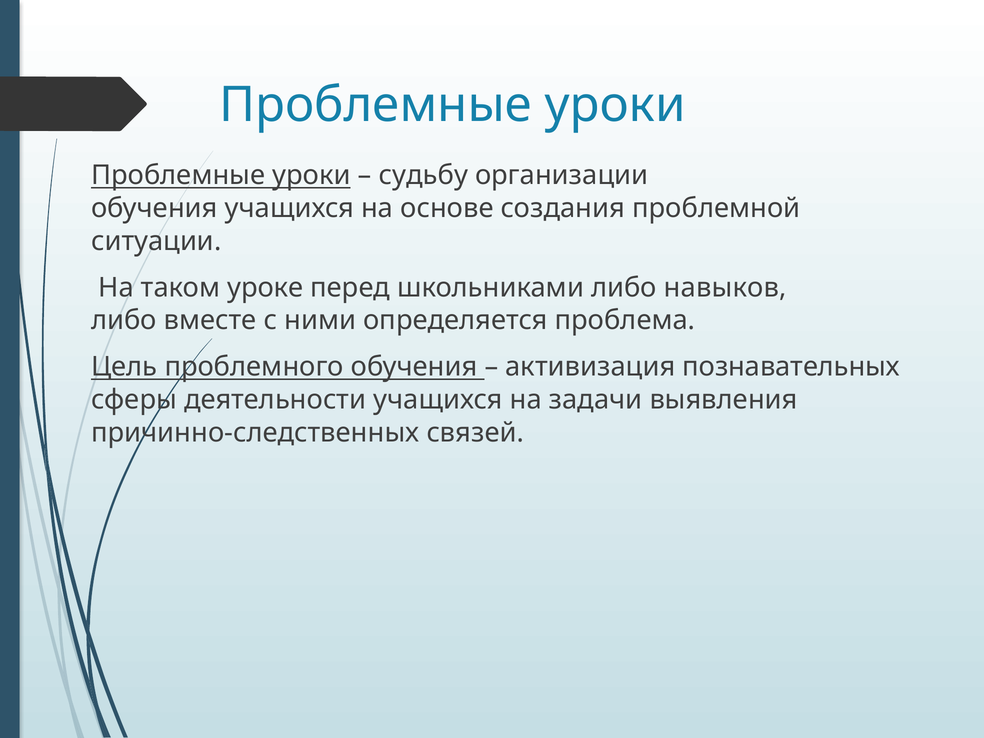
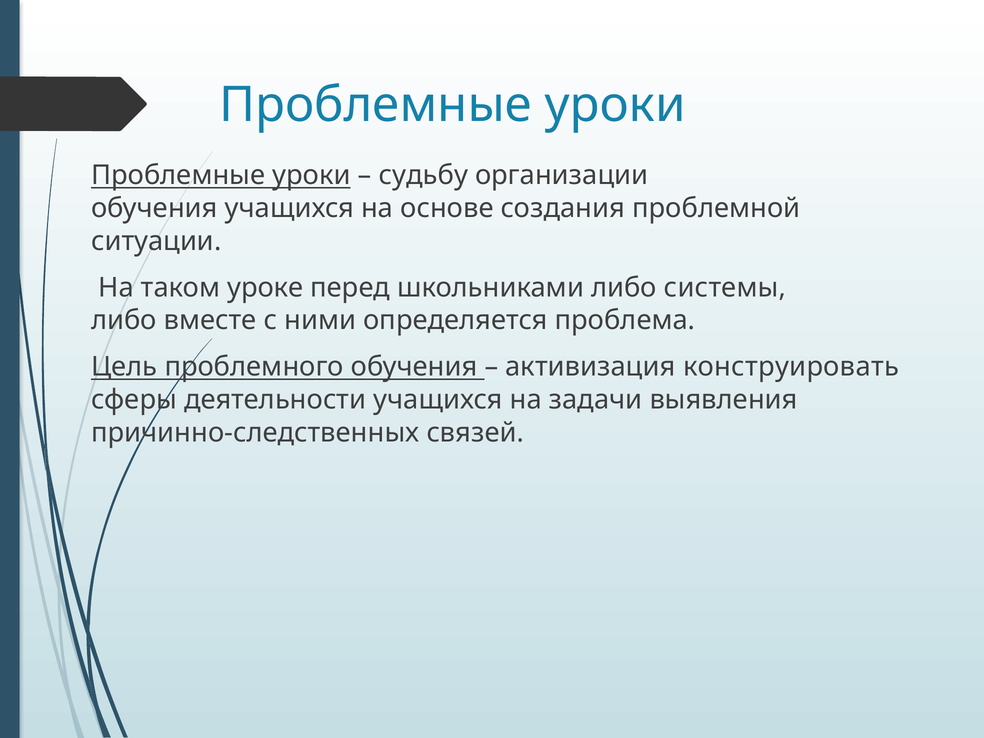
навыков: навыков -> системы
познавательных: познавательных -> конструировать
